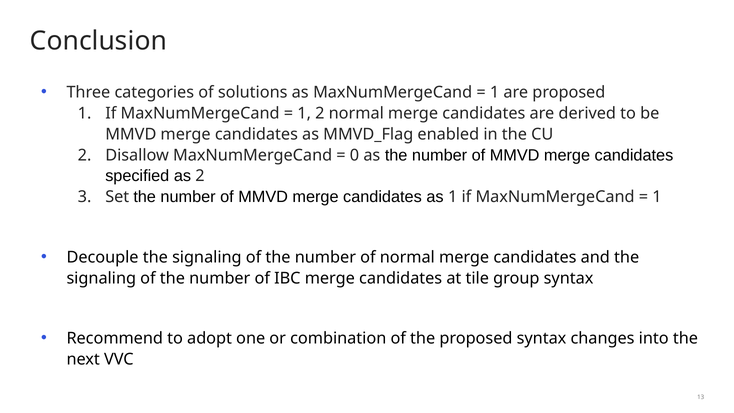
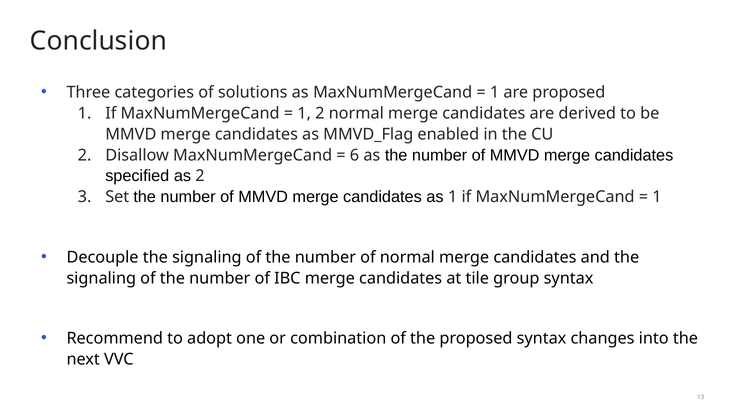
0: 0 -> 6
